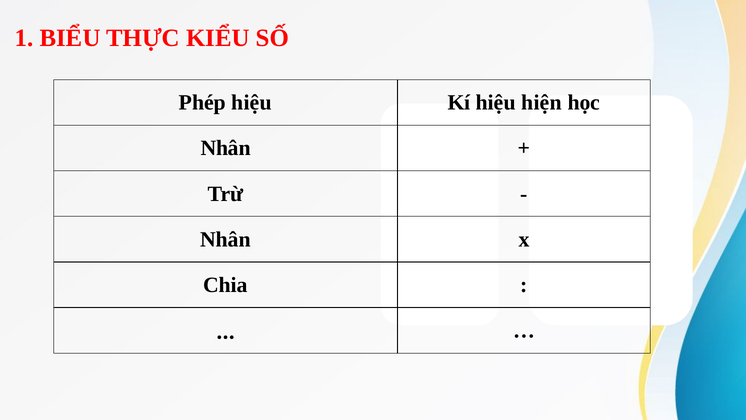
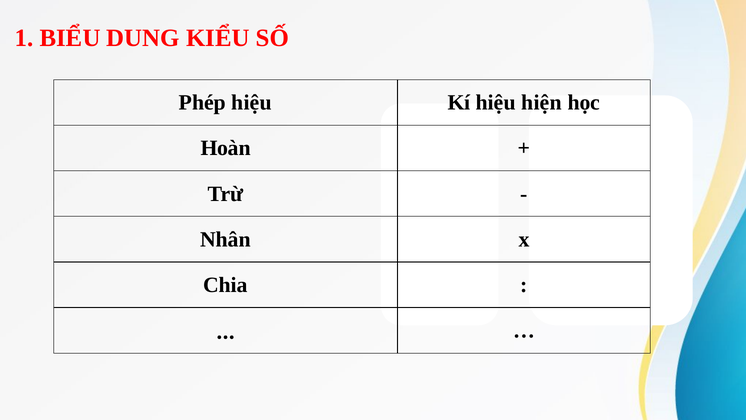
THỰC: THỰC -> DUNG
Nhân at (226, 148): Nhân -> Hoàn
